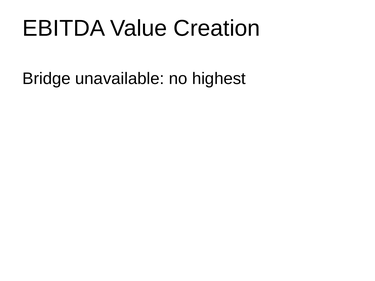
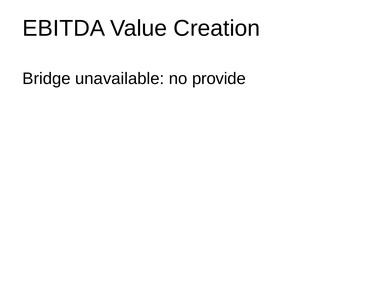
highest: highest -> provide
